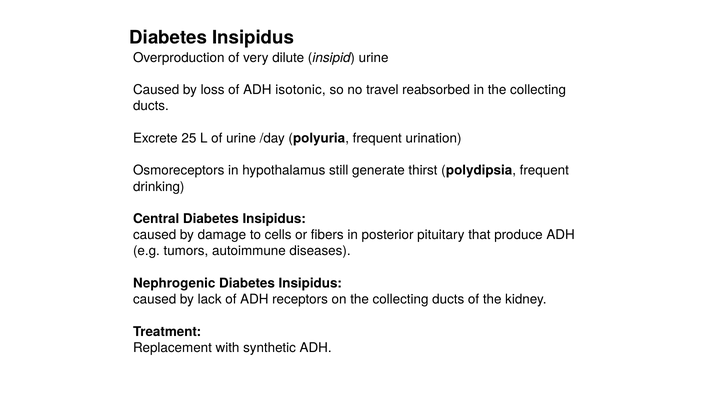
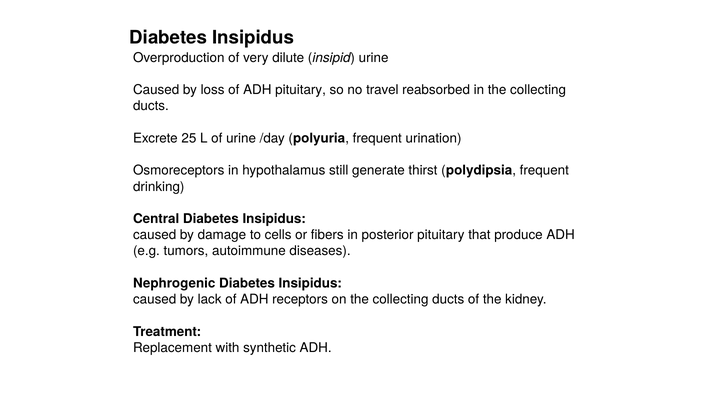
ADH isotonic: isotonic -> pituitary
